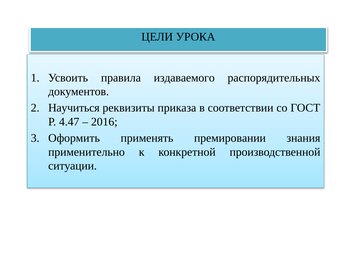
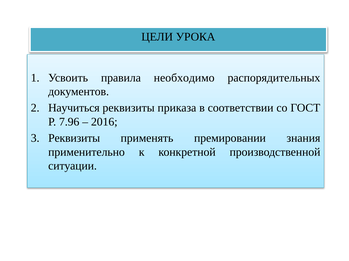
издаваемого: издаваемого -> необходимо
4.47: 4.47 -> 7.96
Оформить at (74, 138): Оформить -> Реквизиты
